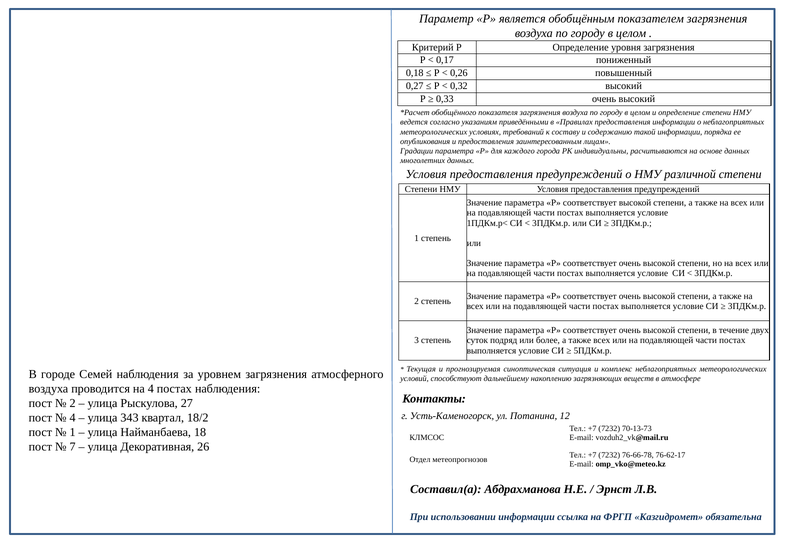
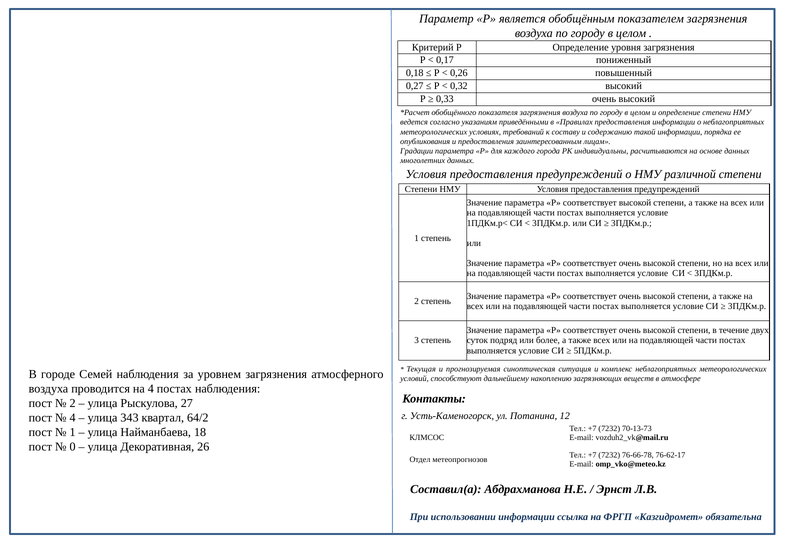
18/2: 18/2 -> 64/2
7: 7 -> 0
